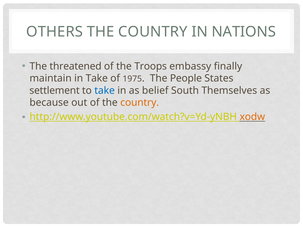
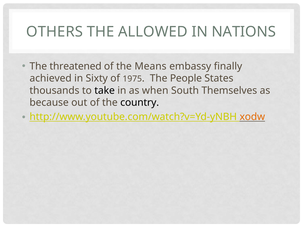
COUNTRY at (153, 32): COUNTRY -> ALLOWED
Troops: Troops -> Means
maintain: maintain -> achieved
in Take: Take -> Sixty
settlement: settlement -> thousands
take at (105, 91) colour: blue -> black
belief: belief -> when
country at (140, 103) colour: orange -> black
